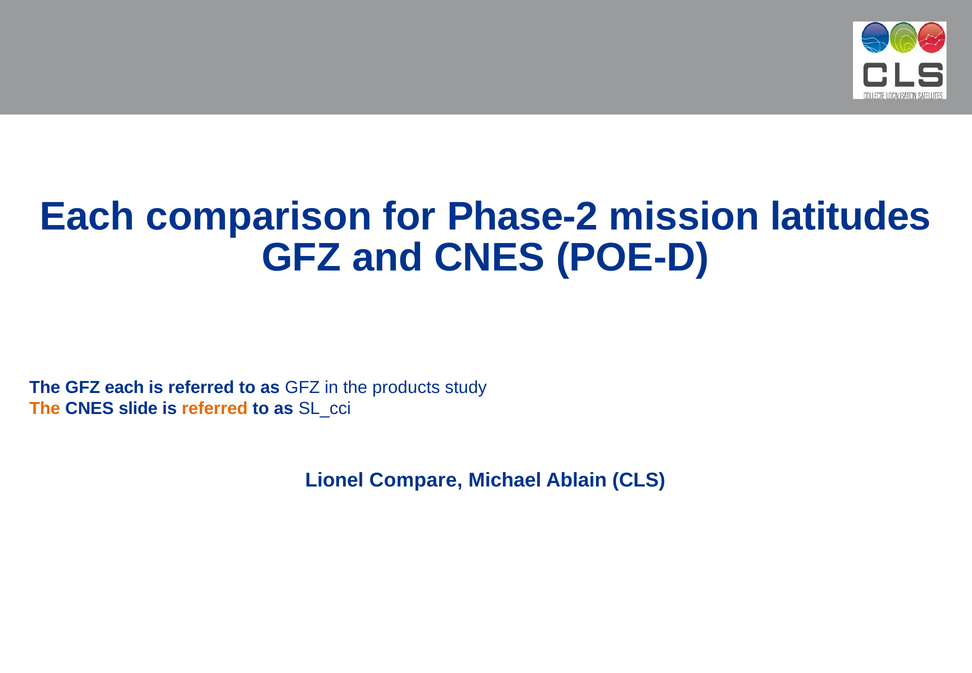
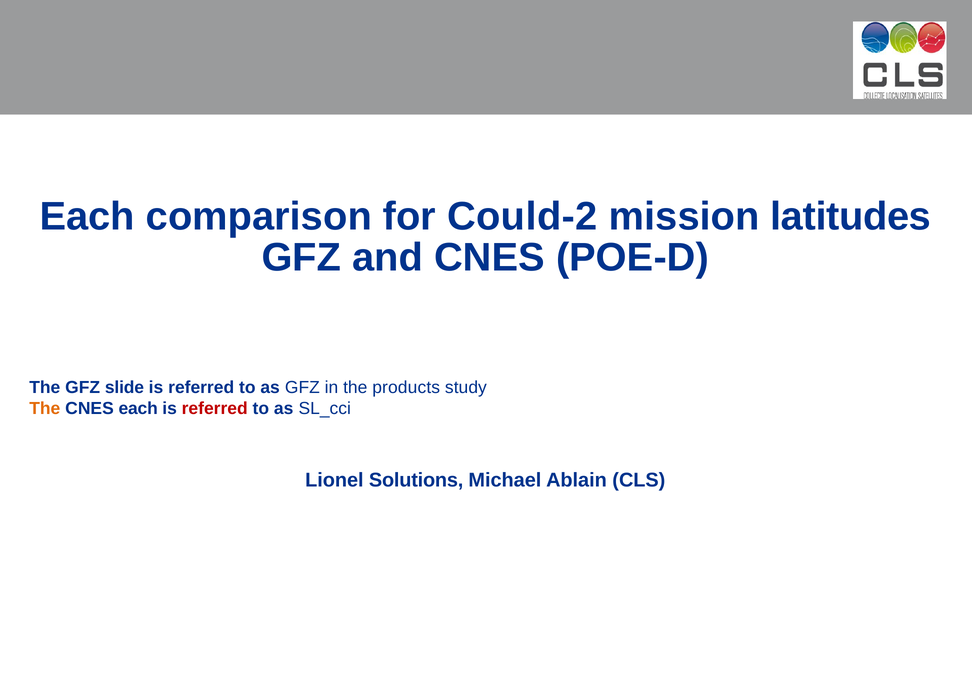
Phase-2: Phase-2 -> Could-2
GFZ each: each -> slide
CNES slide: slide -> each
referred at (215, 409) colour: orange -> red
Compare: Compare -> Solutions
